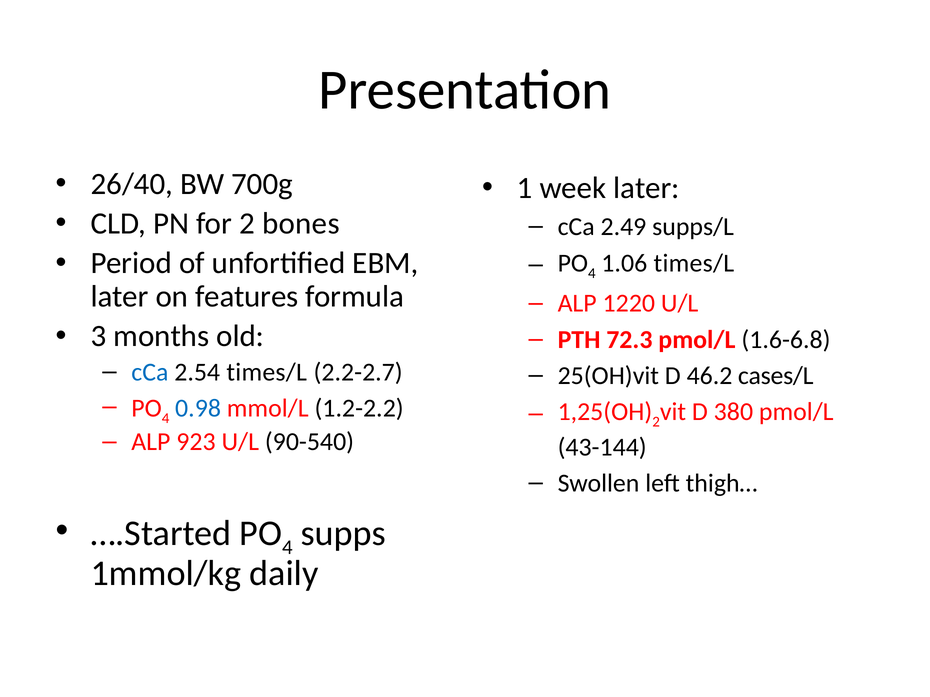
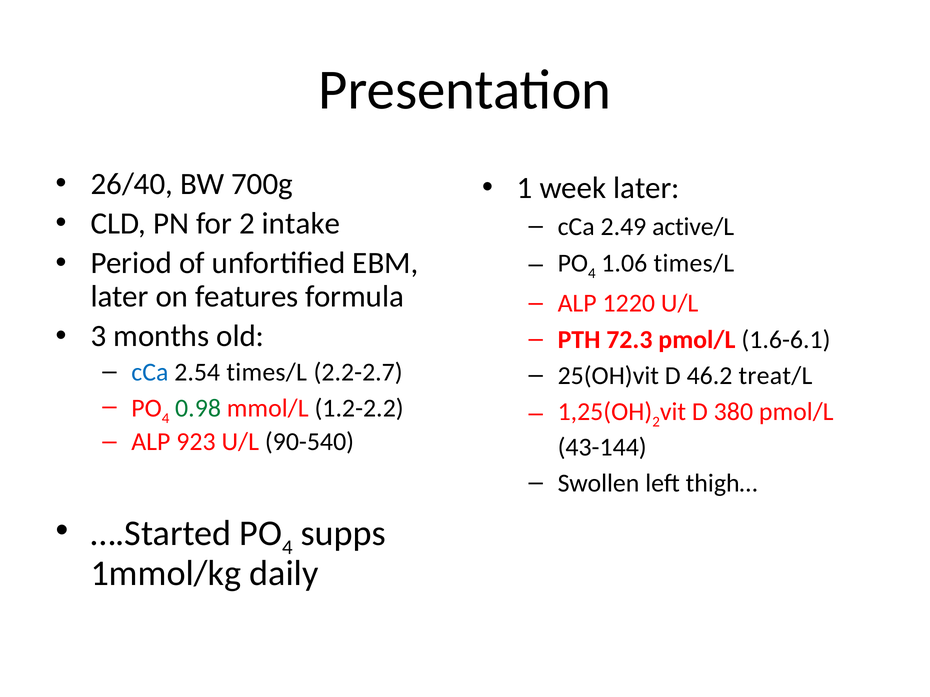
bones: bones -> intake
supps/L: supps/L -> active/L
1.6-6.8: 1.6-6.8 -> 1.6-6.1
cases/L: cases/L -> treat/L
0.98 colour: blue -> green
